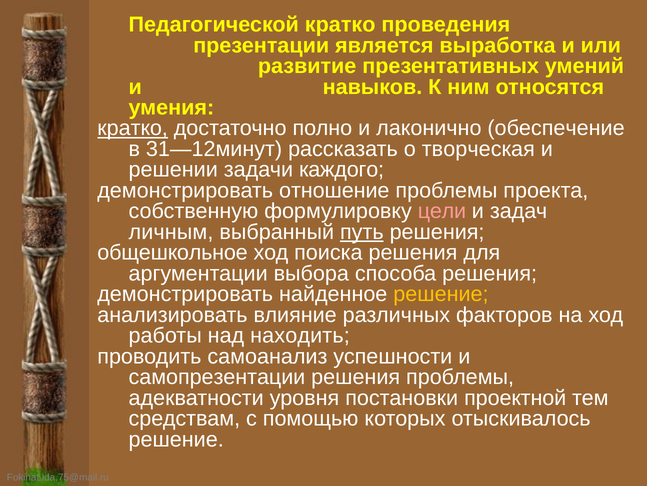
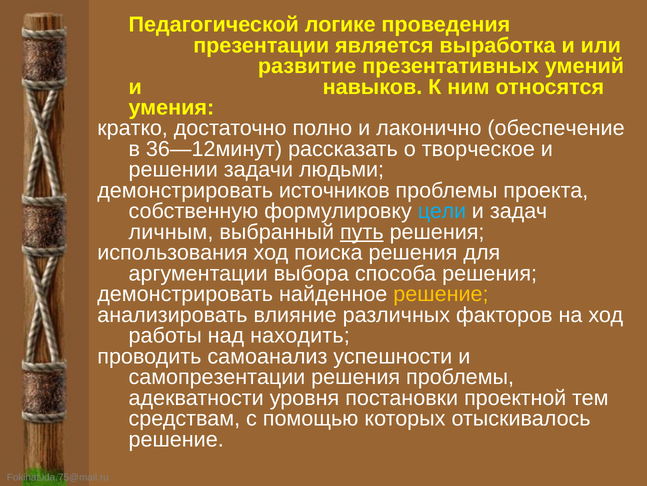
Педагогической кратко: кратко -> логике
кратко at (133, 128) underline: present -> none
31—12минут: 31—12минут -> 36—12минут
творческая: творческая -> творческое
каждого: каждого -> людьми
отношение: отношение -> источников
цели colour: pink -> light blue
общешкольное: общешкольное -> использования
